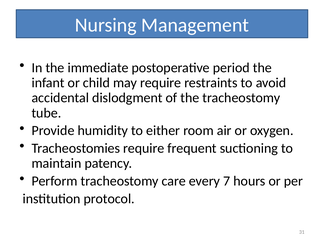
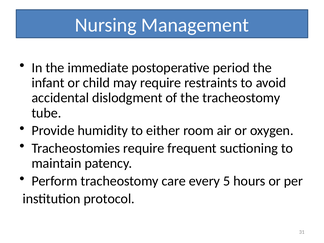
7: 7 -> 5
